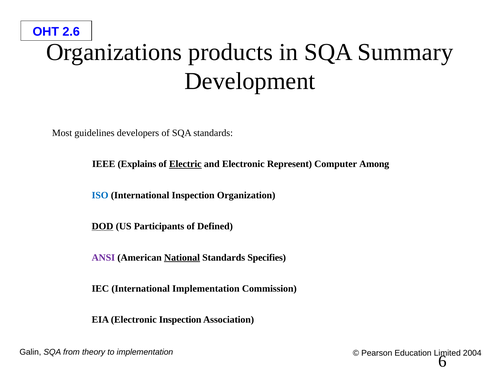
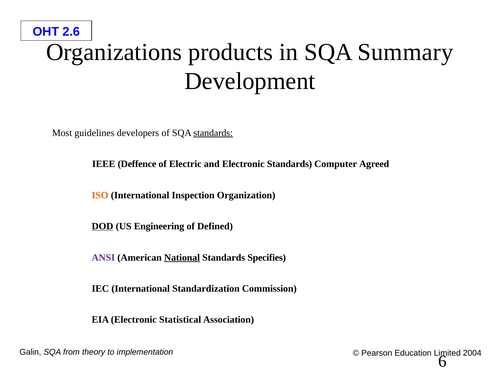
standards at (213, 133) underline: none -> present
Explains: Explains -> Deffence
Electric underline: present -> none
Electronic Represent: Represent -> Standards
Among: Among -> Agreed
ISO colour: blue -> orange
Participants: Participants -> Engineering
International Implementation: Implementation -> Standardization
Electronic Inspection: Inspection -> Statistical
